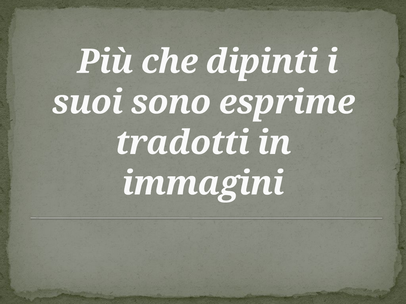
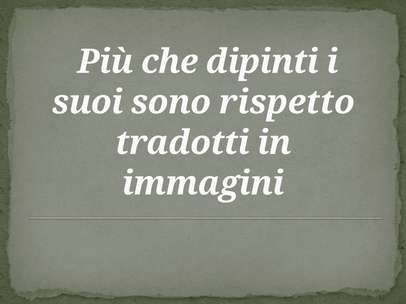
esprime: esprime -> rispetto
